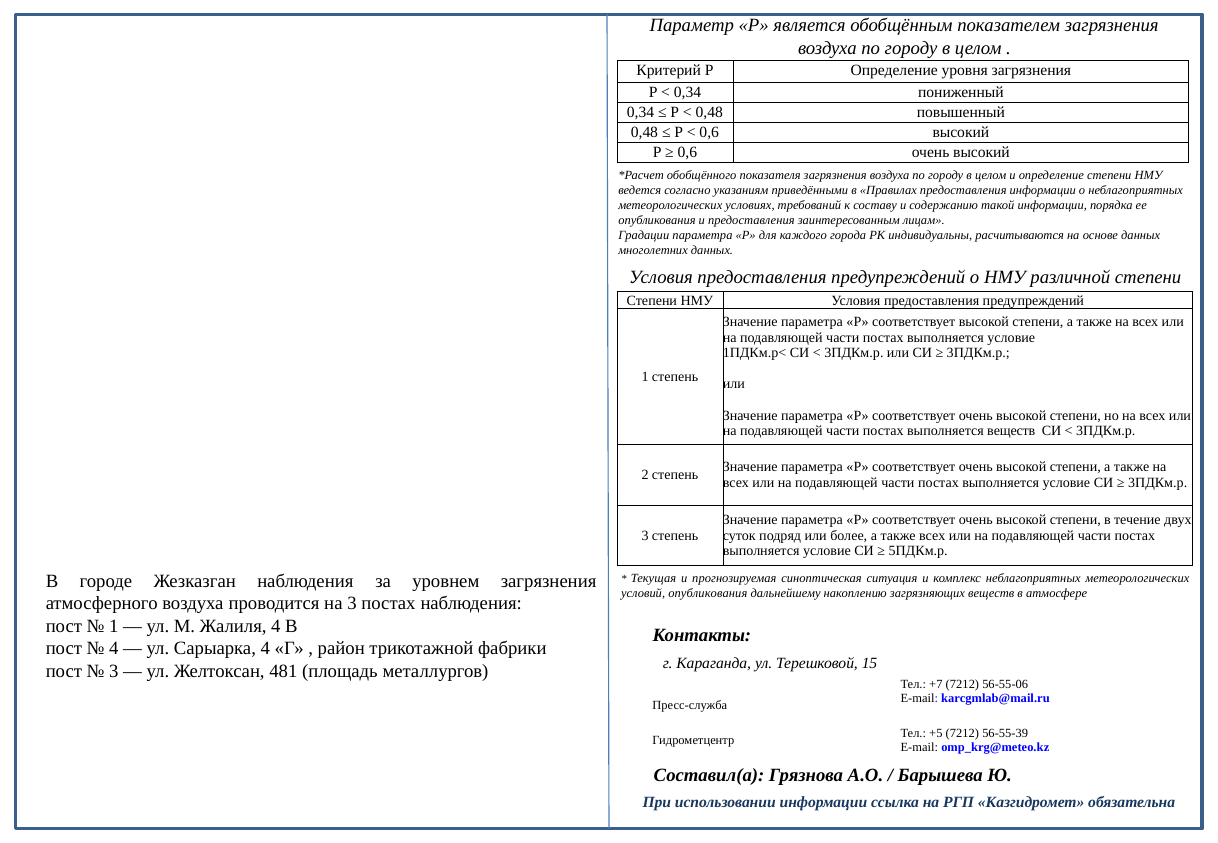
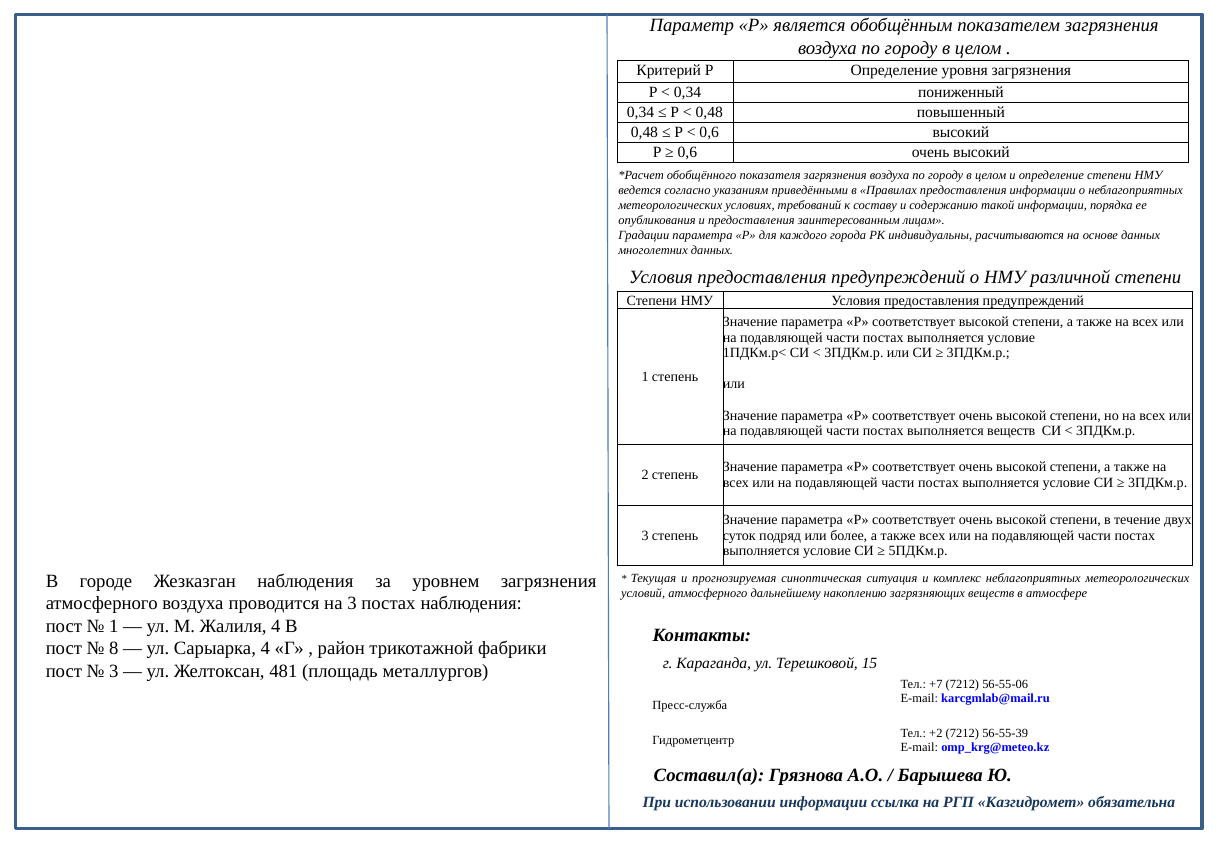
условий опубликования: опубликования -> атмосферного
4 at (114, 649): 4 -> 8
+5: +5 -> +2
